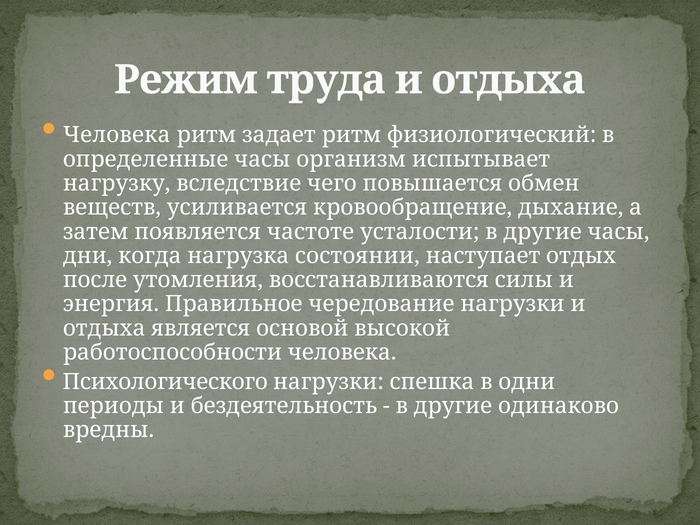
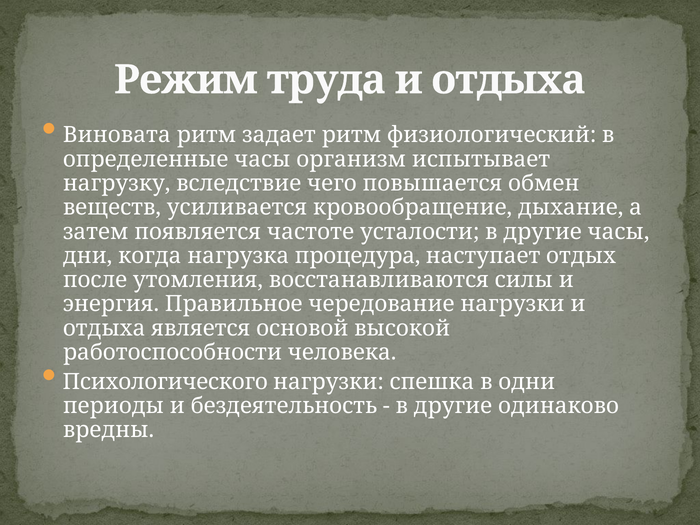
Человека at (117, 135): Человека -> Виновата
состоянии: состоянии -> процедура
